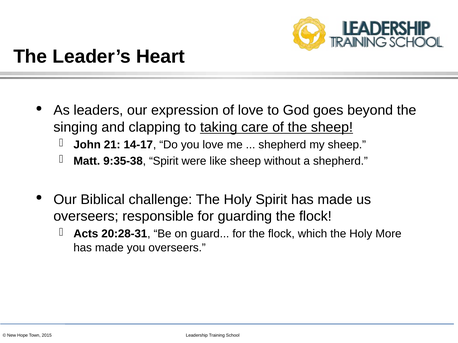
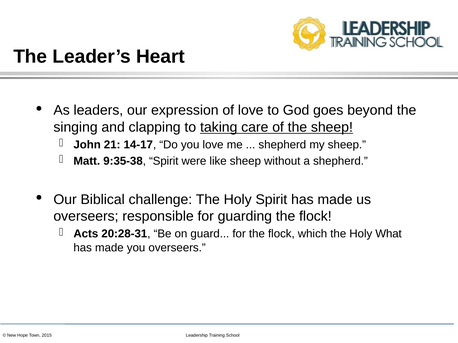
More: More -> What
